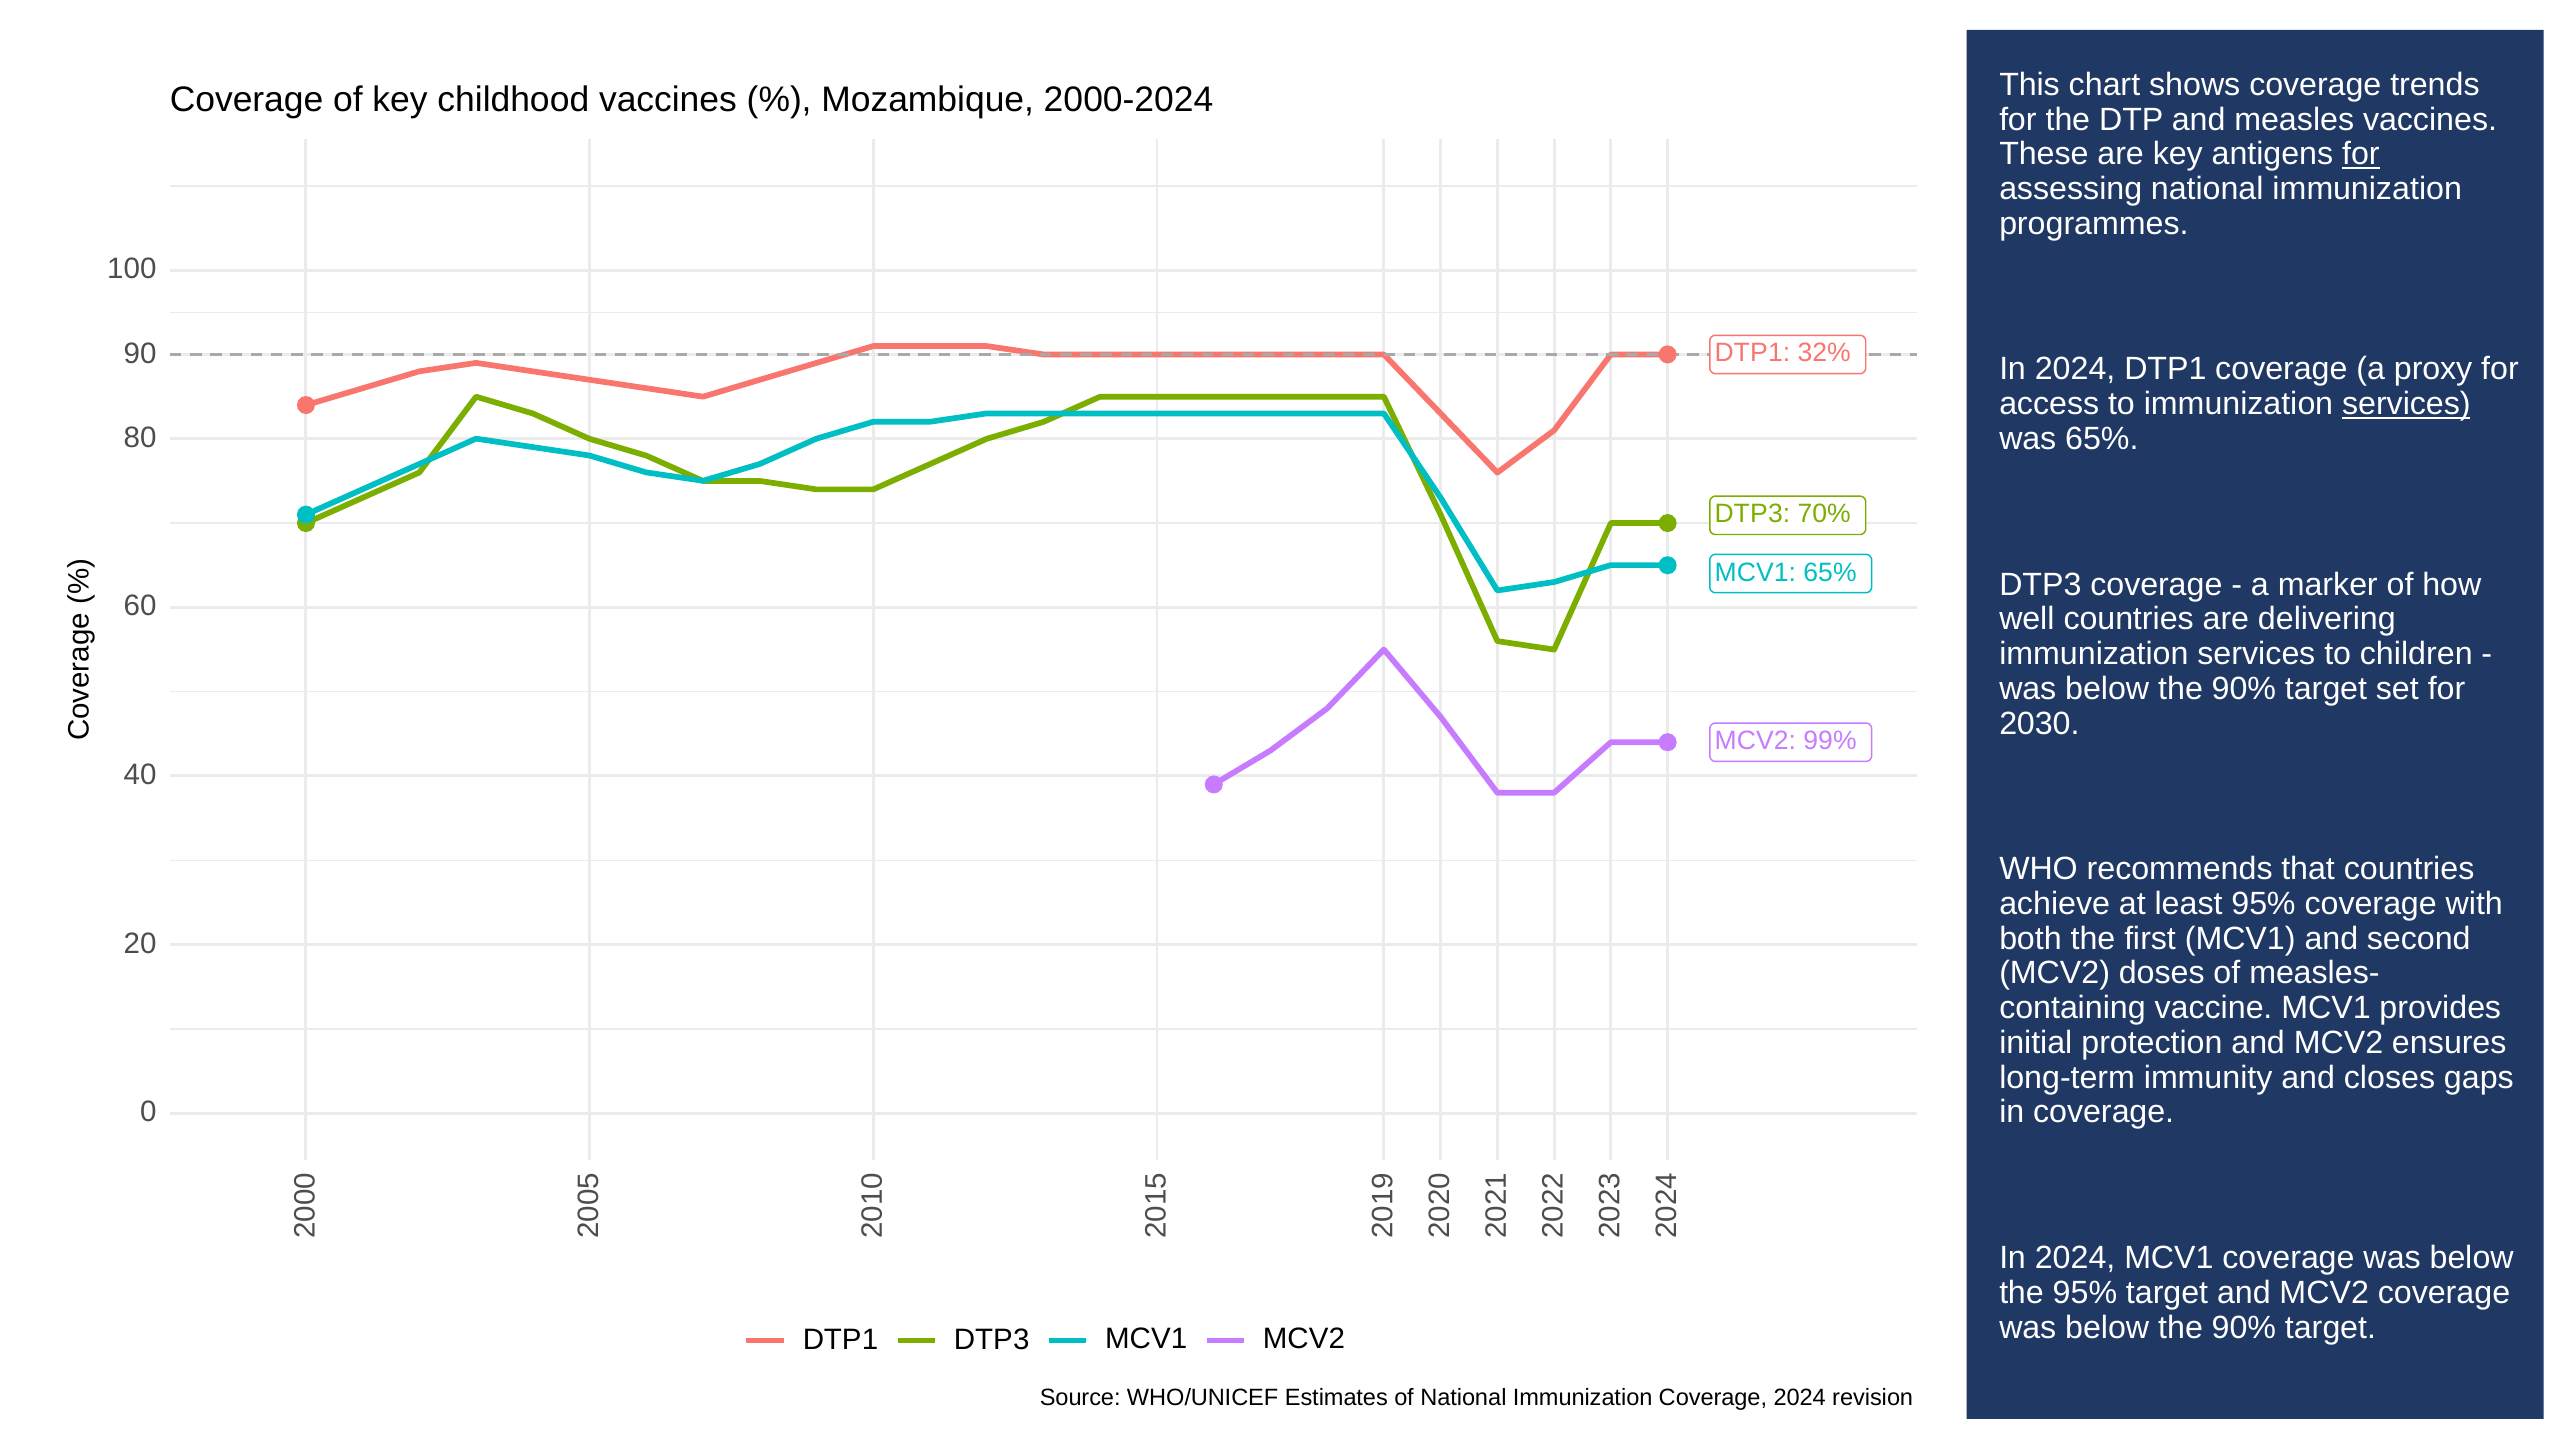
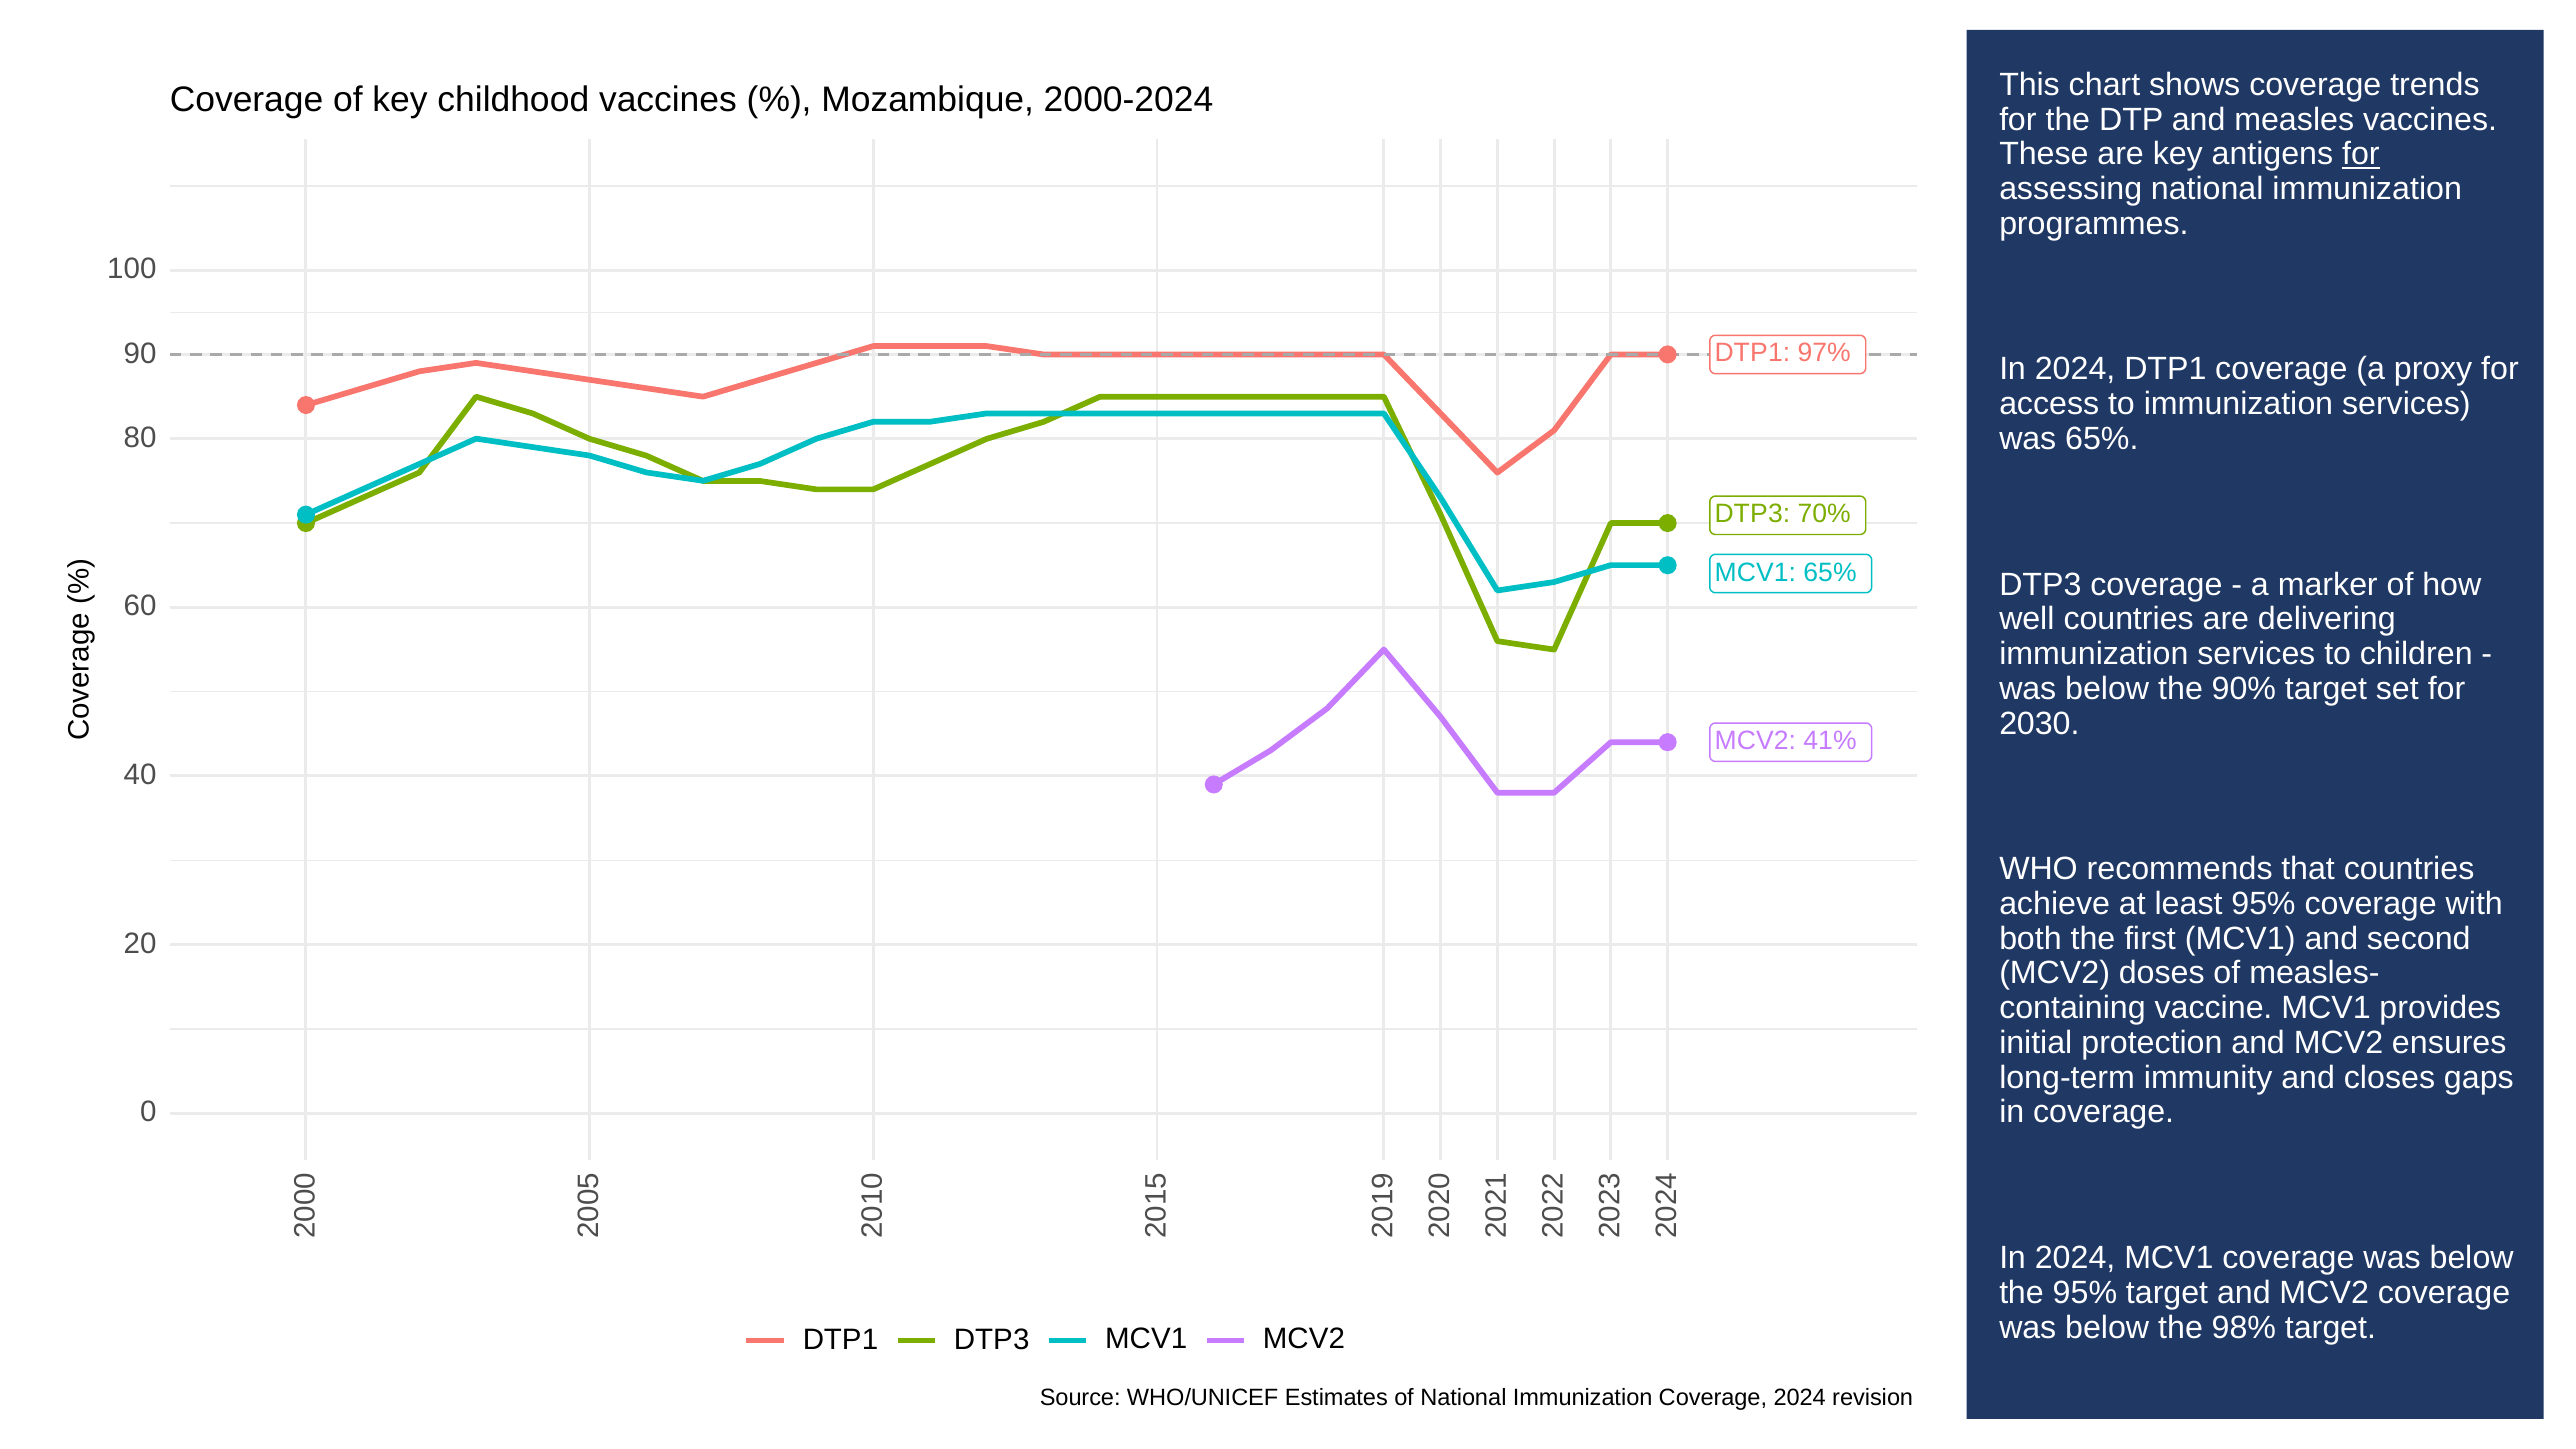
32%: 32% -> 97%
services at (2406, 404) underline: present -> none
99%: 99% -> 41%
90% at (2244, 1327): 90% -> 98%
